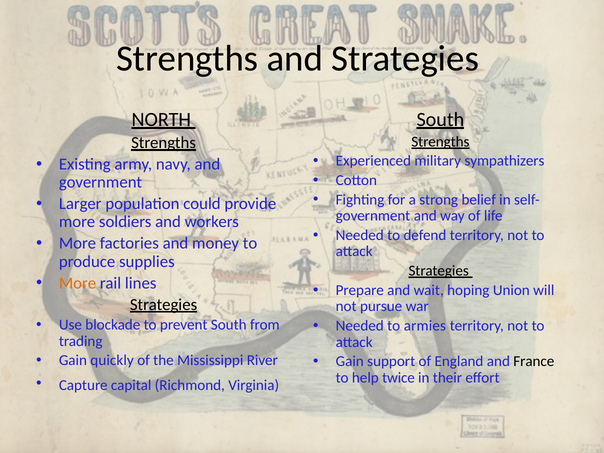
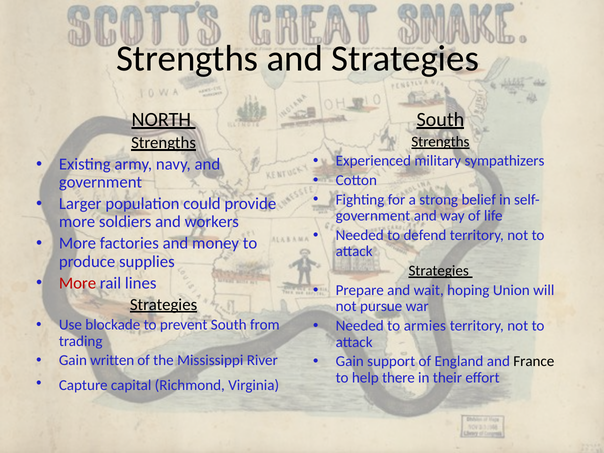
More at (78, 283) colour: orange -> red
quickly: quickly -> written
twice: twice -> there
